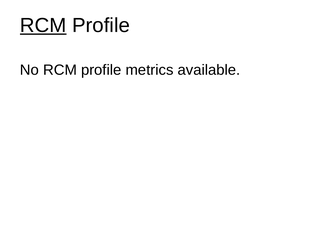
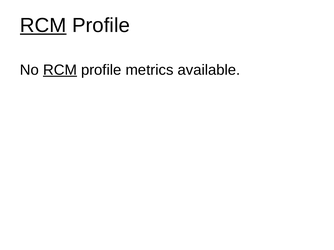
RCM at (60, 70) underline: none -> present
